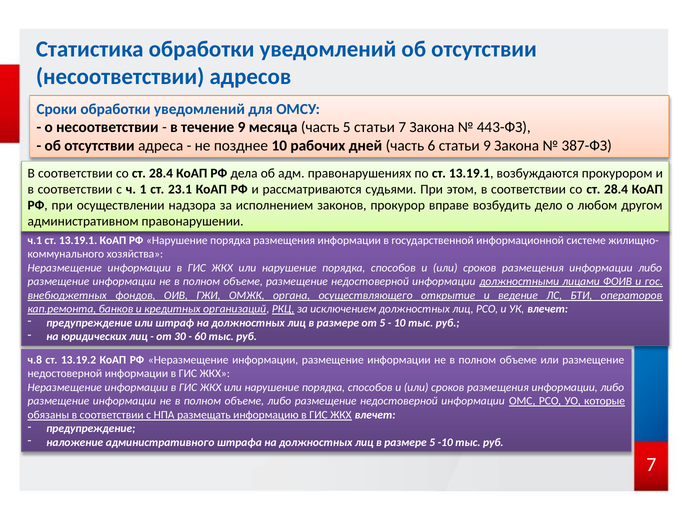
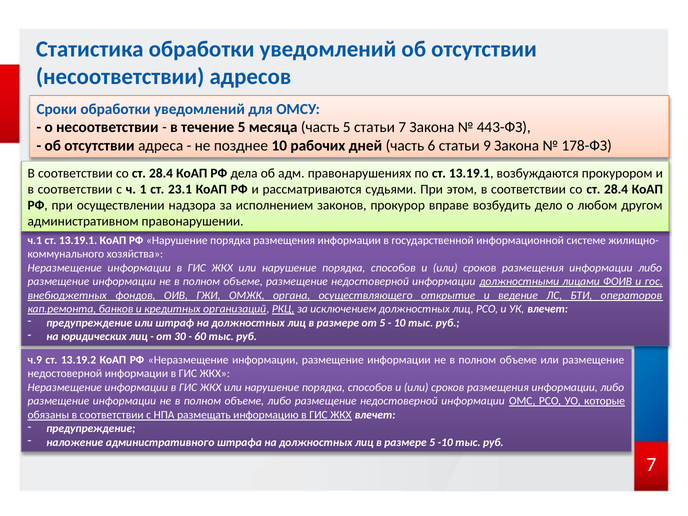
течение 9: 9 -> 5
387-ФЗ: 387-ФЗ -> 178-ФЗ
ч.8: ч.8 -> ч.9
